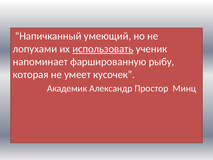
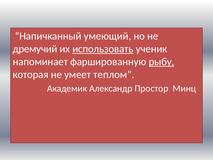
лопухами: лопухами -> дремучий
рыбу underline: none -> present
кусочек: кусочек -> теплом
